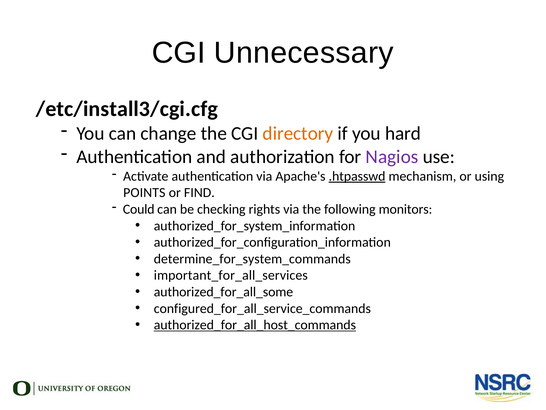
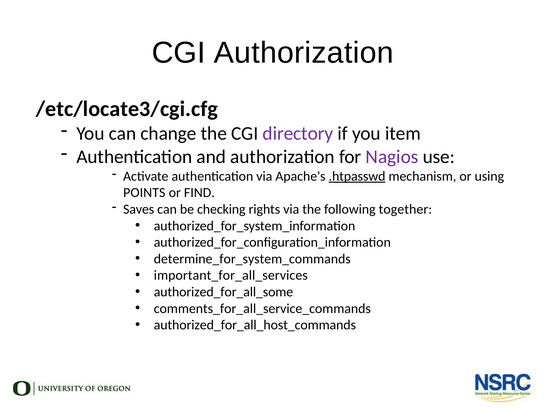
CGI Unnecessary: Unnecessary -> Authorization
/etc/install3/cgi.cfg: /etc/install3/cgi.cfg -> /etc/locate3/cgi.cfg
directory colour: orange -> purple
hard: hard -> item
Could: Could -> Saves
monitors: monitors -> together
configured_for_all_service_commands: configured_for_all_service_commands -> comments_for_all_service_commands
authorized_for_all_host_commands underline: present -> none
